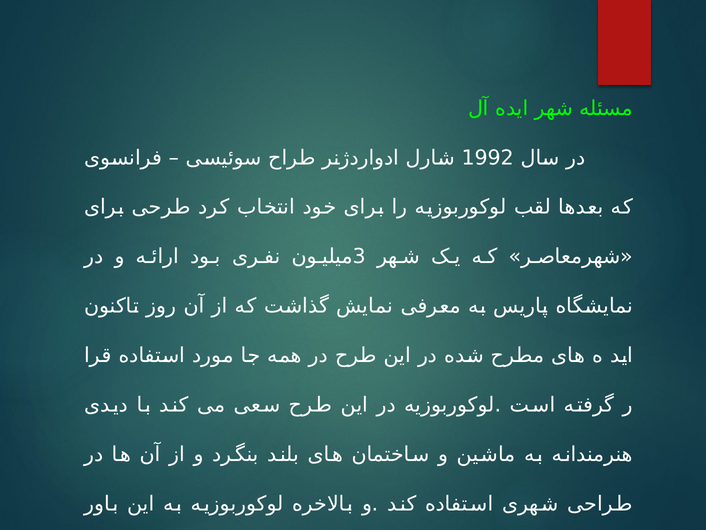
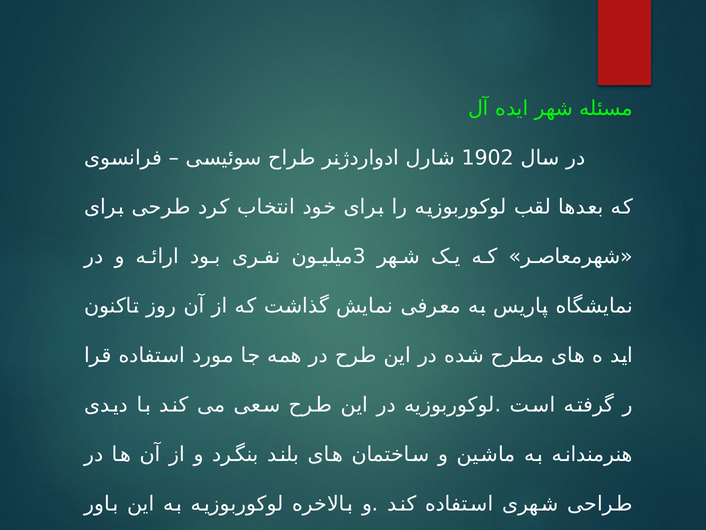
1992: 1992 -> 1902
